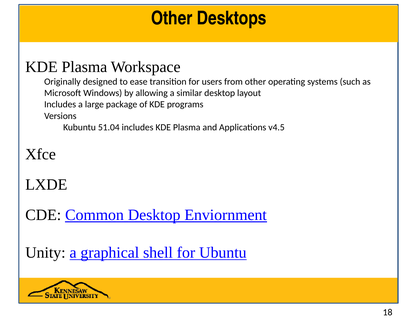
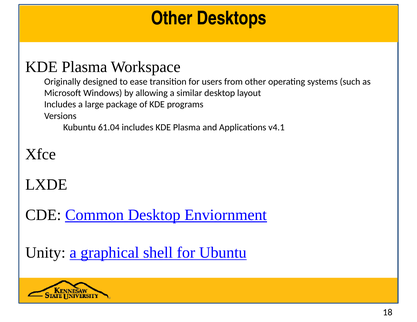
51.04: 51.04 -> 61.04
v4.5: v4.5 -> v4.1
